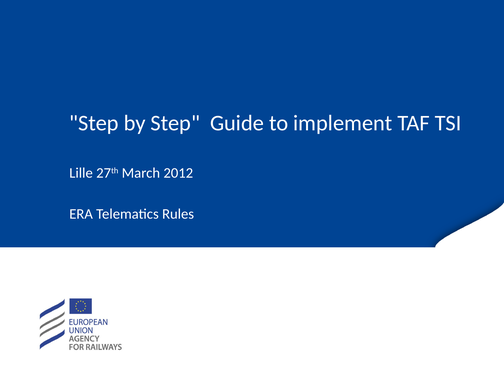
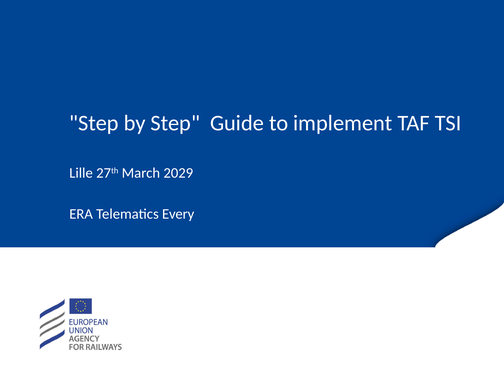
2012: 2012 -> 2029
Rules: Rules -> Every
